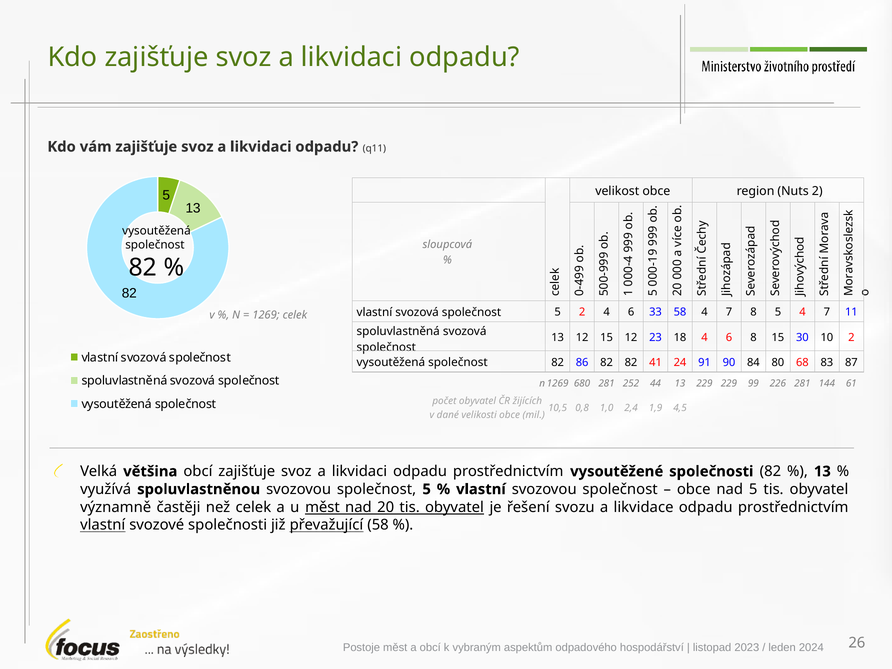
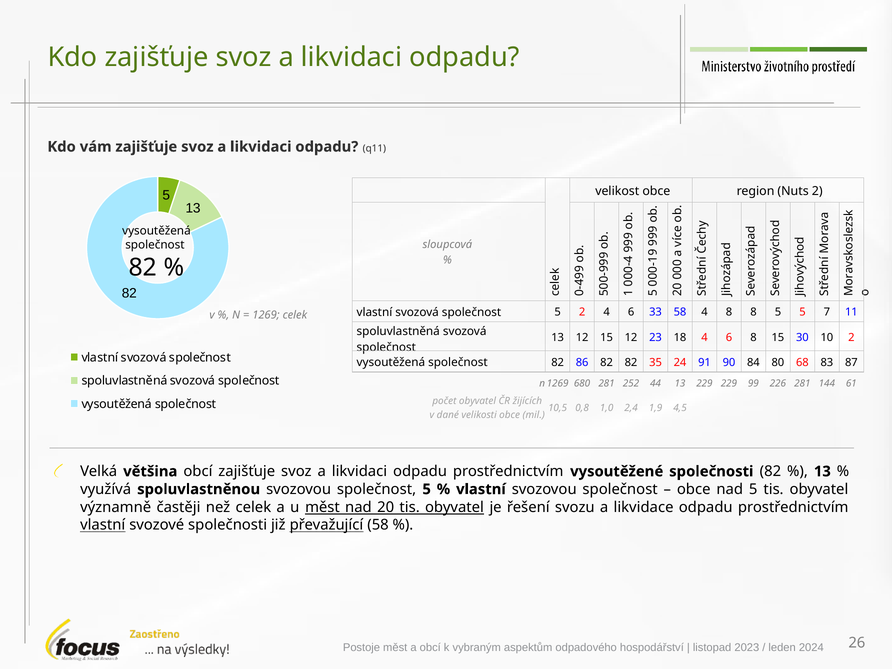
58 4 7: 7 -> 8
5 4: 4 -> 5
41: 41 -> 35
